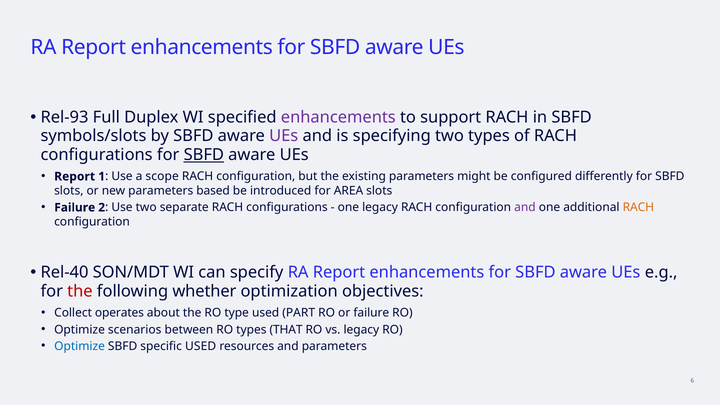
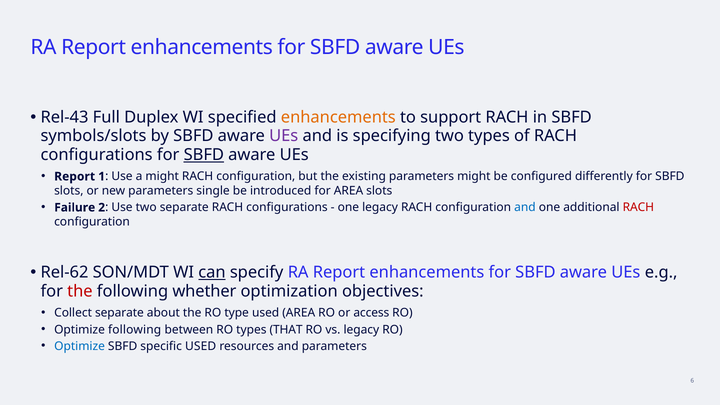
Rel-93: Rel-93 -> Rel-43
enhancements at (338, 117) colour: purple -> orange
a scope: scope -> might
based: based -> single
and at (525, 207) colour: purple -> blue
RACH at (638, 207) colour: orange -> red
Rel-40: Rel-40 -> Rel-62
can underline: none -> present
Collect operates: operates -> separate
used PART: PART -> AREA
or failure: failure -> access
Optimize scenarios: scenarios -> following
